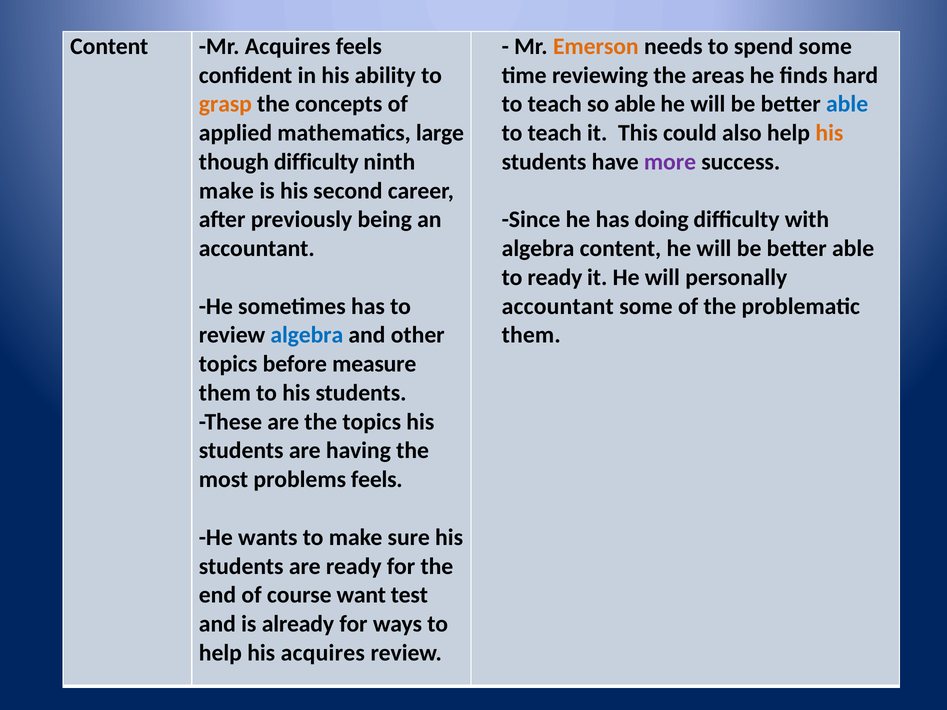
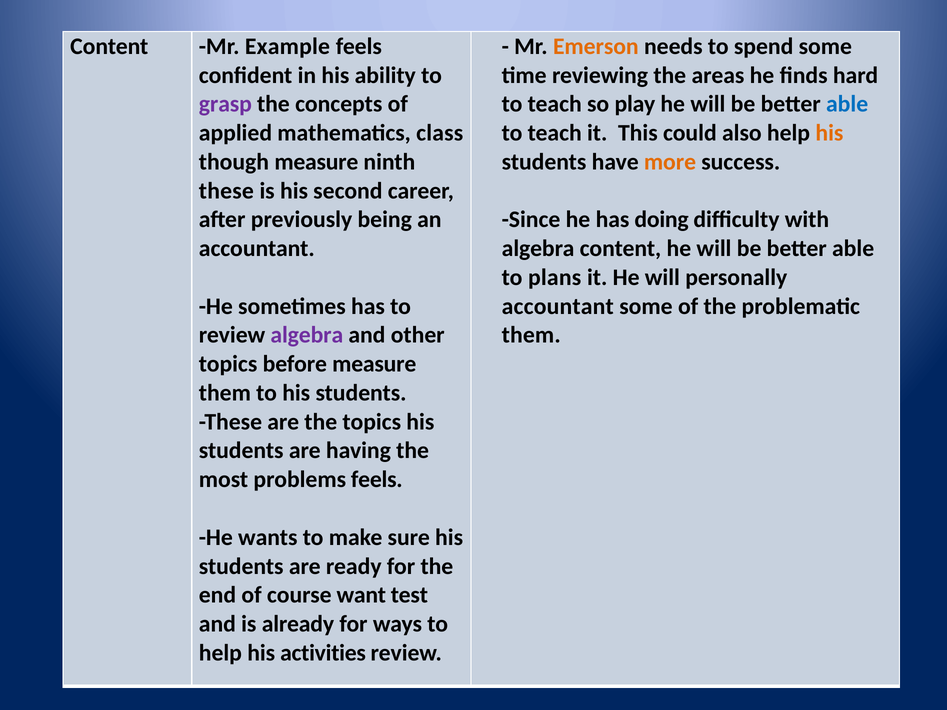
Mr Acquires: Acquires -> Example
grasp colour: orange -> purple
so able: able -> play
large: large -> class
though difficulty: difficulty -> measure
more colour: purple -> orange
make at (226, 191): make -> these
to ready: ready -> plans
algebra at (307, 335) colour: blue -> purple
his acquires: acquires -> activities
